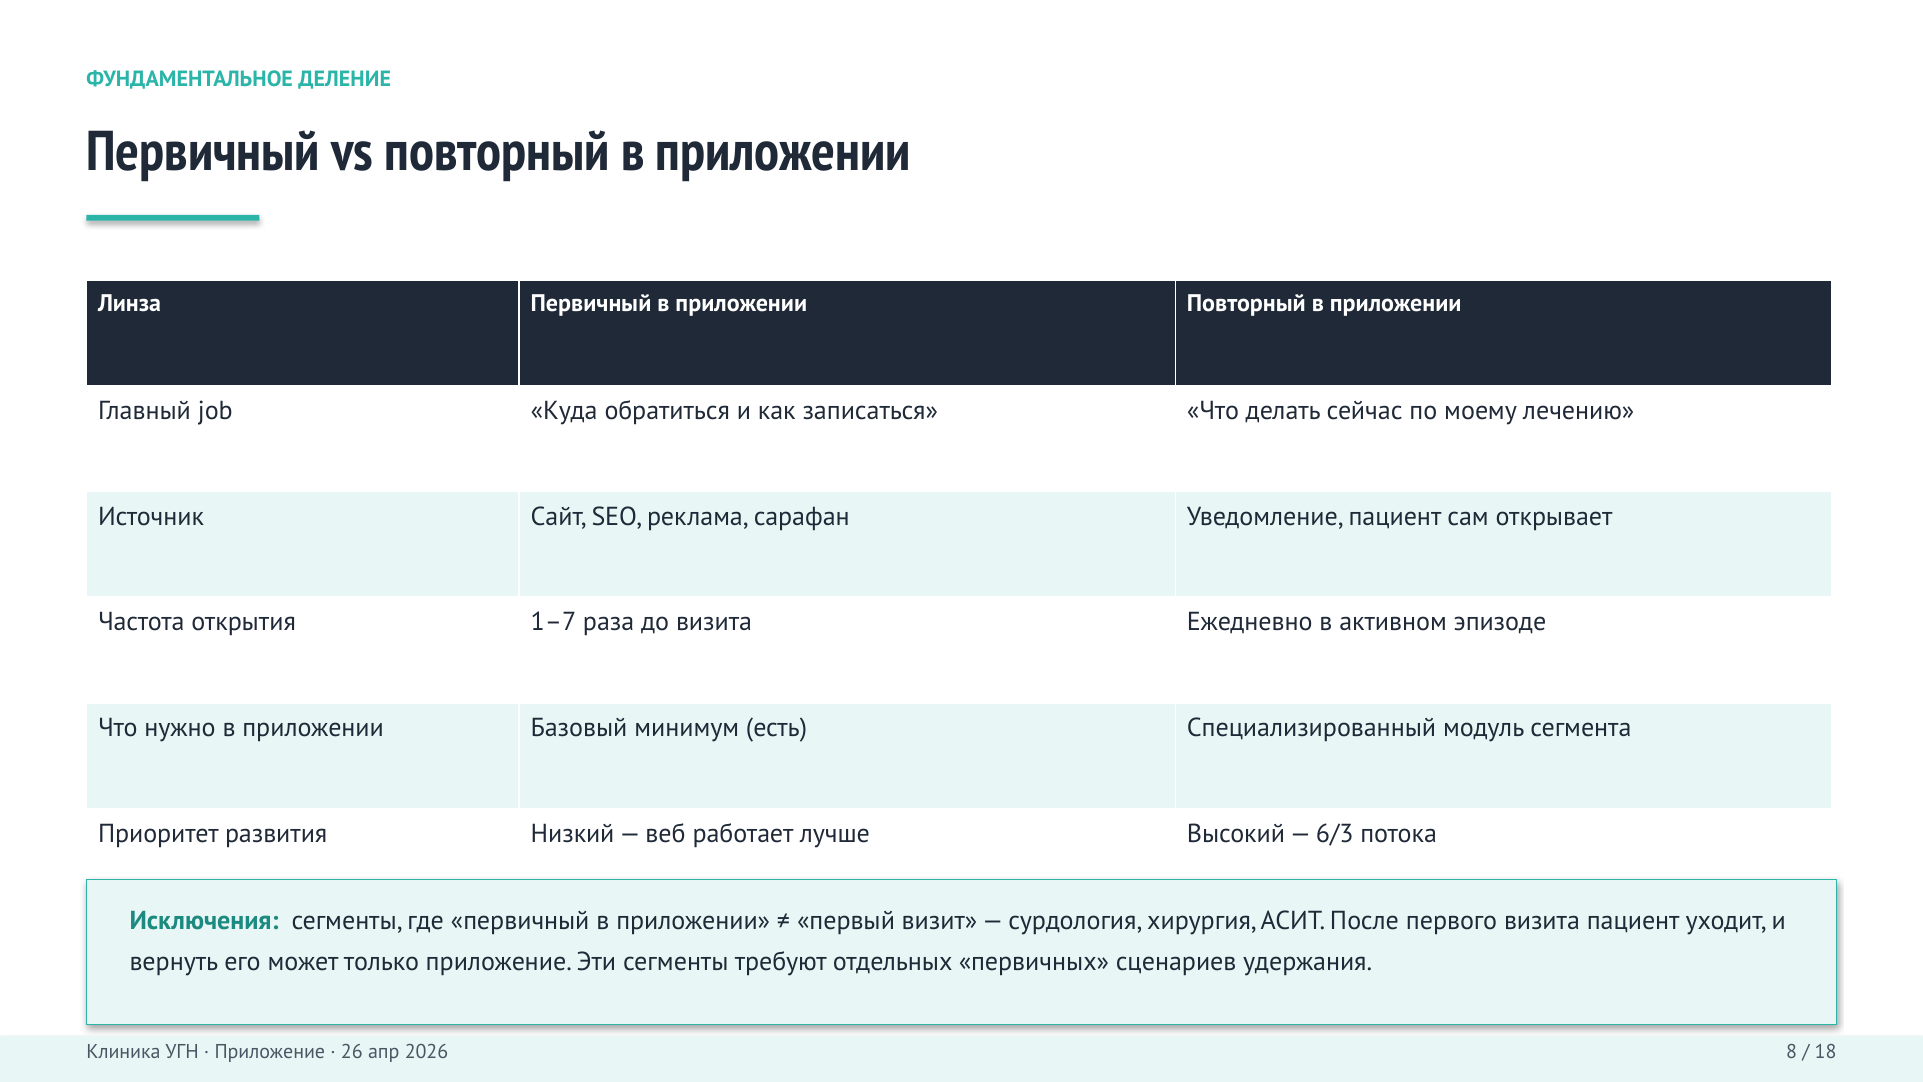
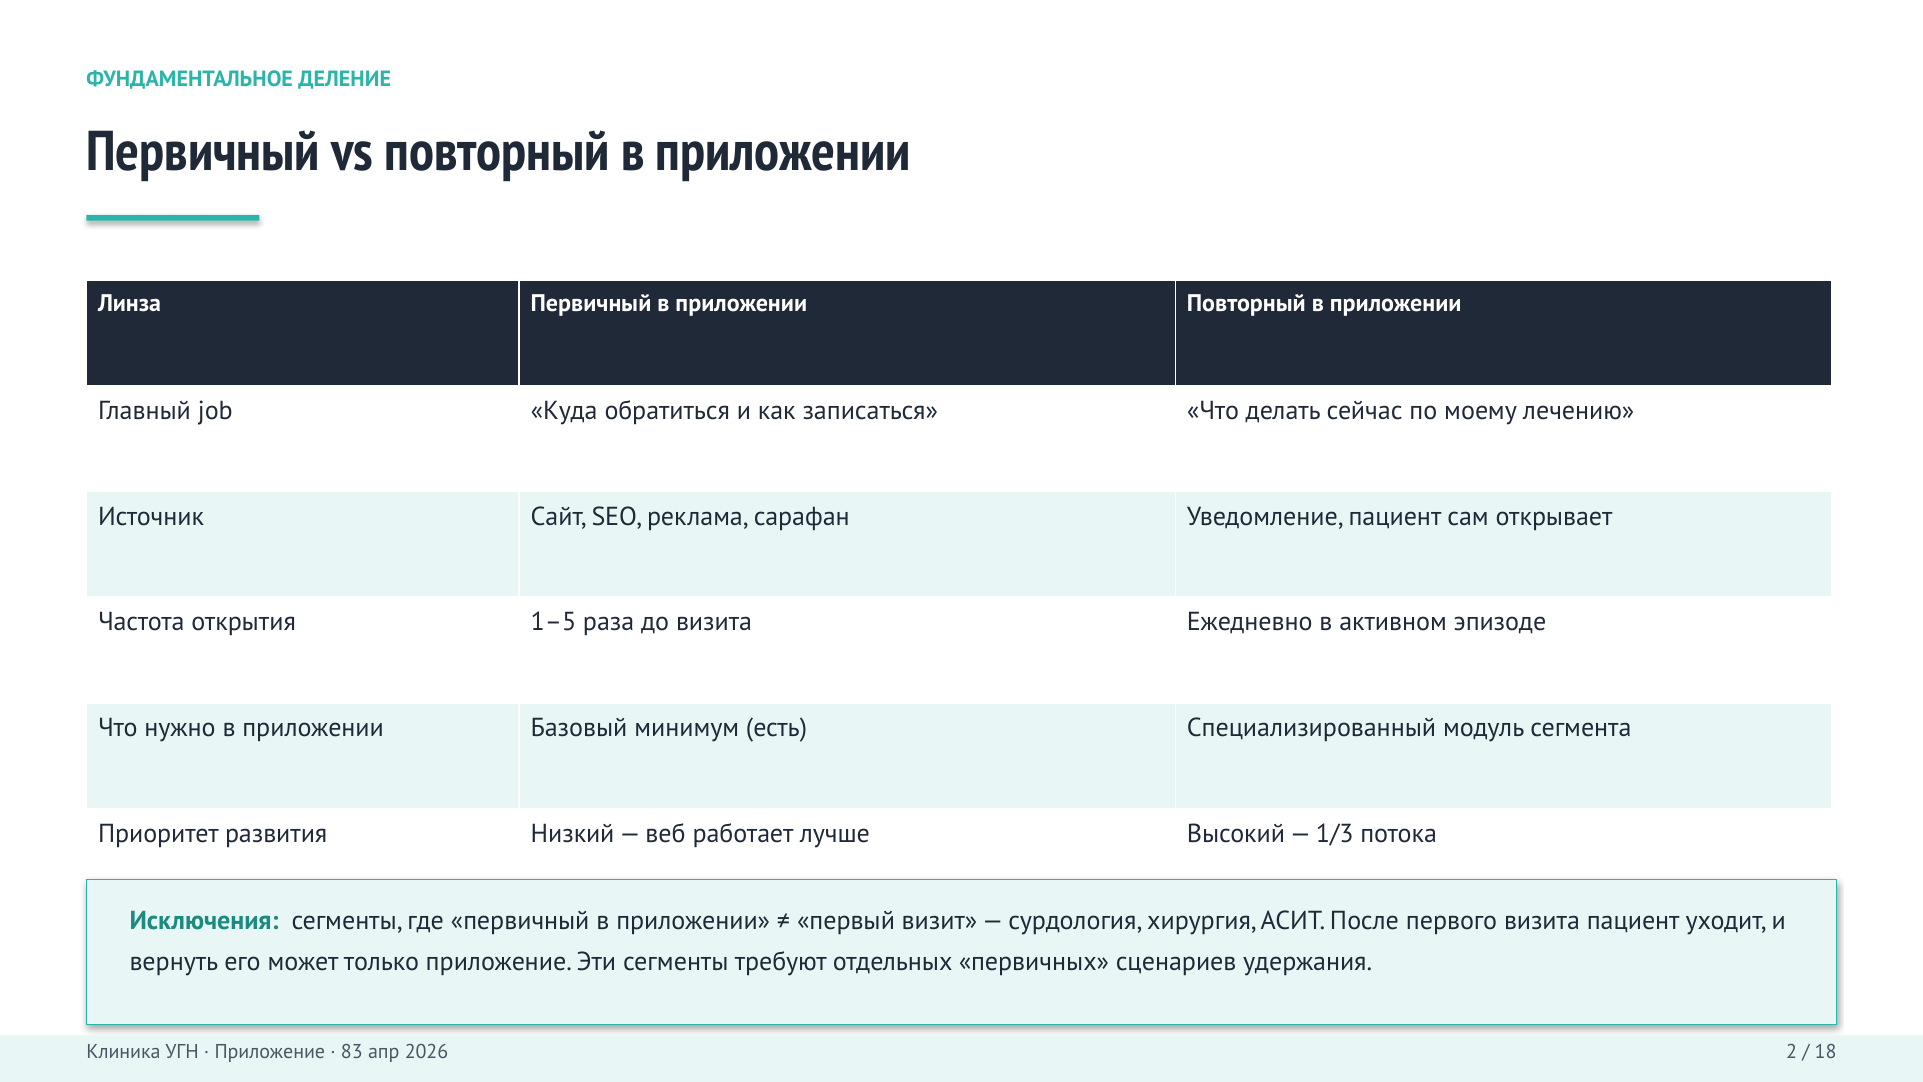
1–7: 1–7 -> 1–5
6/3: 6/3 -> 1/3
26: 26 -> 83
8: 8 -> 2
